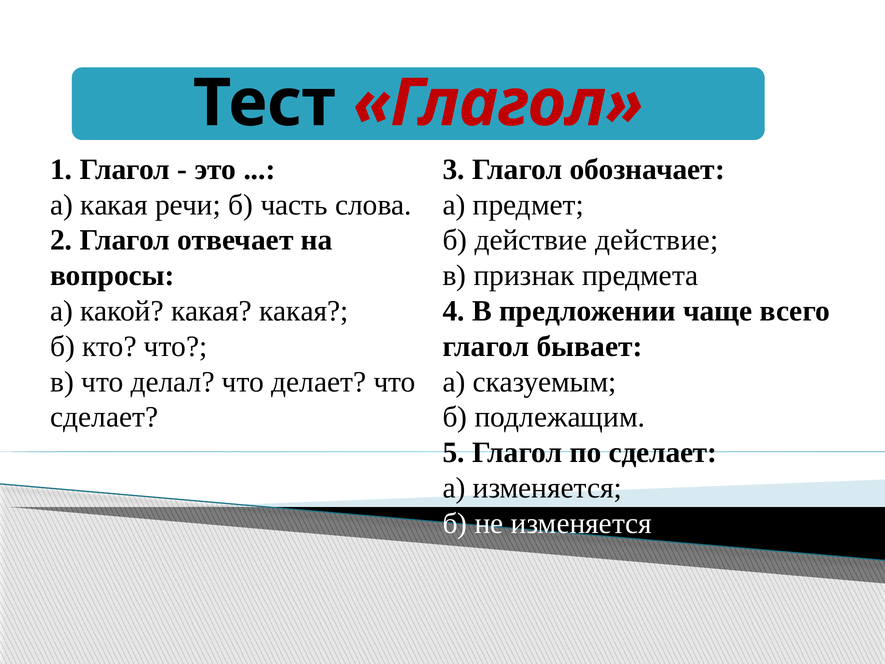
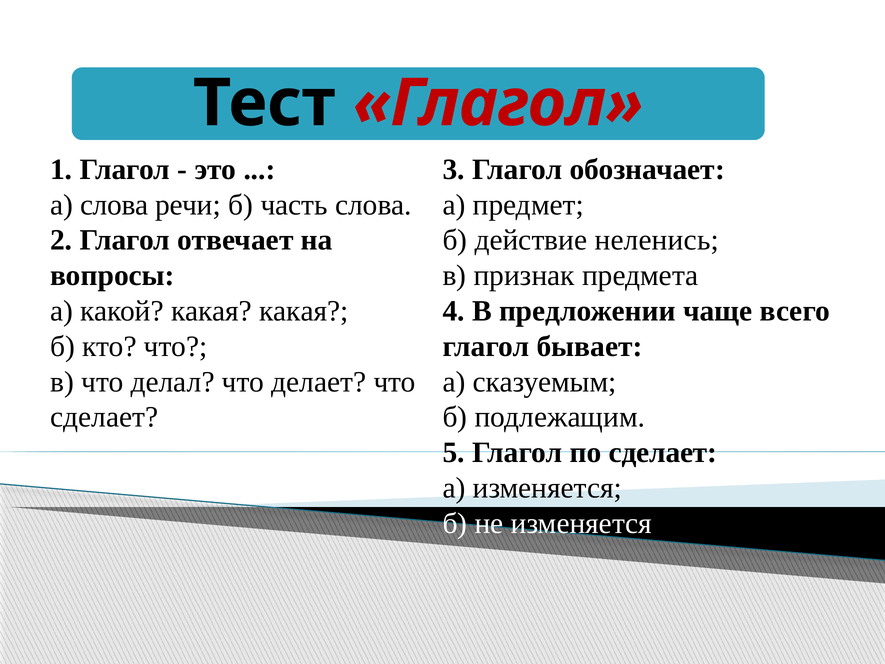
а какая: какая -> слова
действие действие: действие -> неленись
